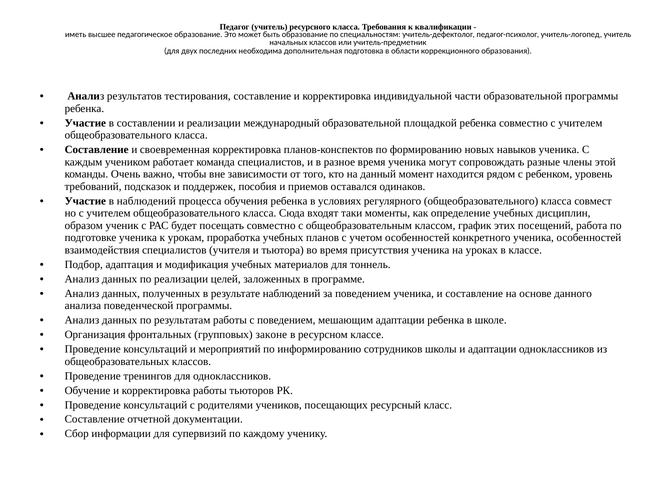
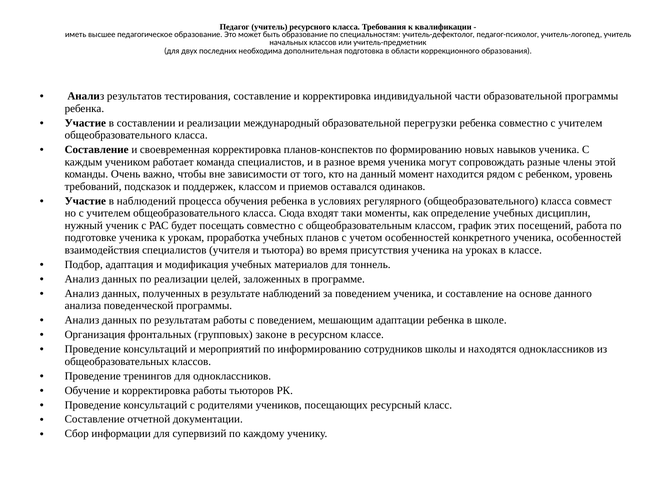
площадкой: площадкой -> перегрузки
поддержек пособия: пособия -> классом
образом: образом -> нужный
и адаптации: адаптации -> находятся
